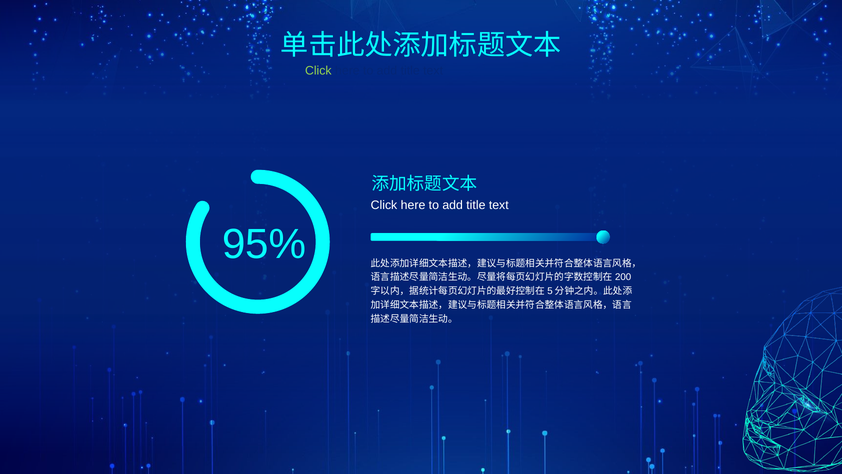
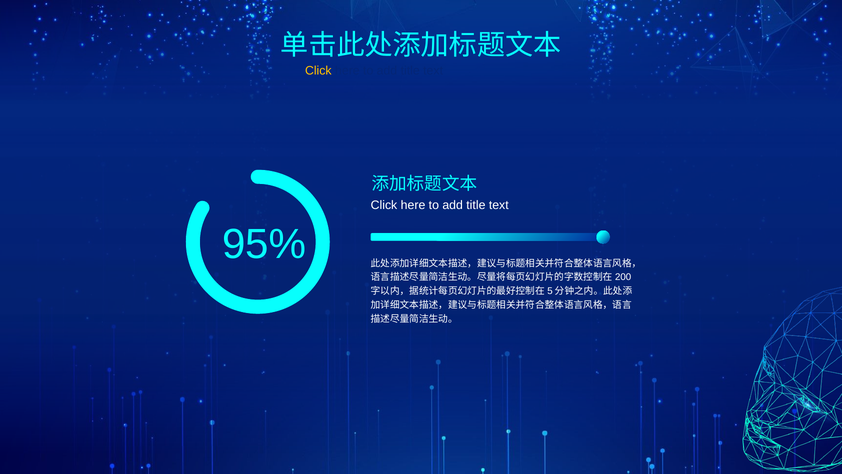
Click at (318, 71) colour: light green -> yellow
